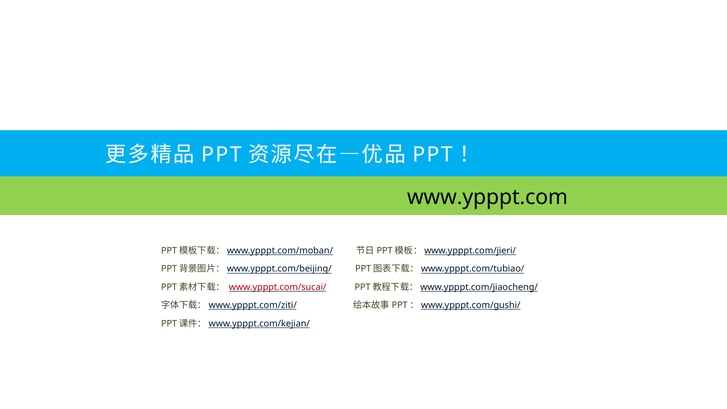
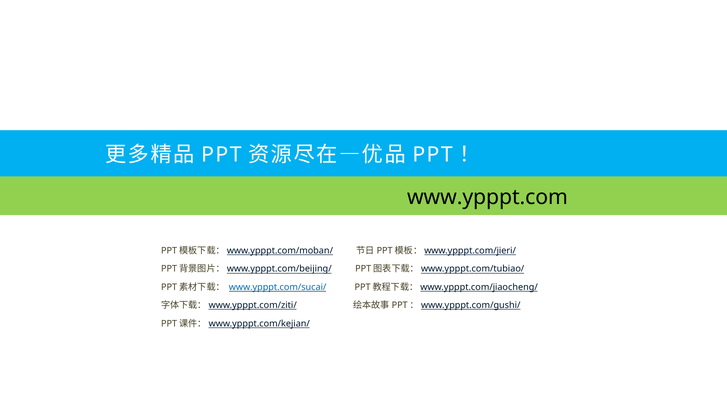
www.ypppt.com/sucai/ colour: red -> blue
